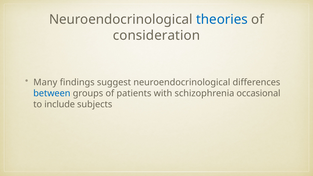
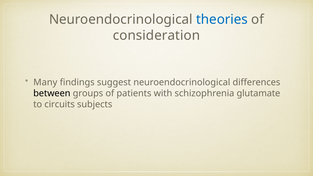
between colour: blue -> black
occasional: occasional -> glutamate
include: include -> circuits
